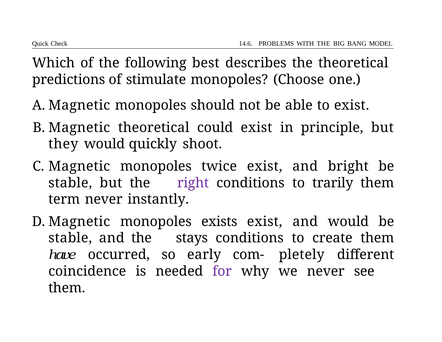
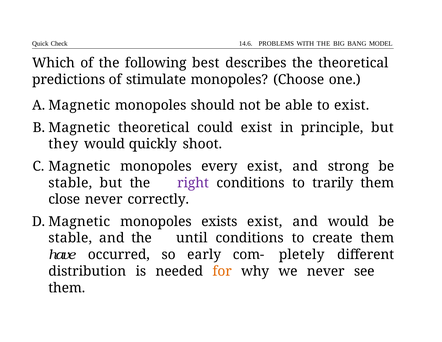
twice: twice -> every
bright: bright -> strong
term: term -> close
instantly: instantly -> correctly
stays: stays -> until
coincidence: coincidence -> distribution
for colour: purple -> orange
